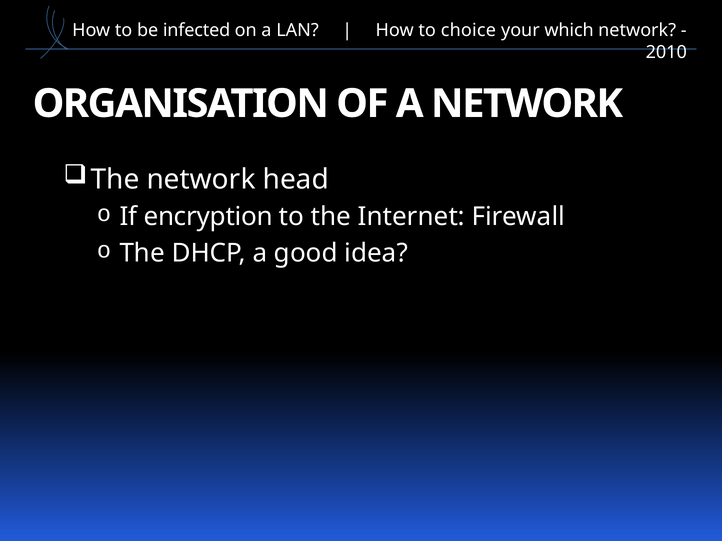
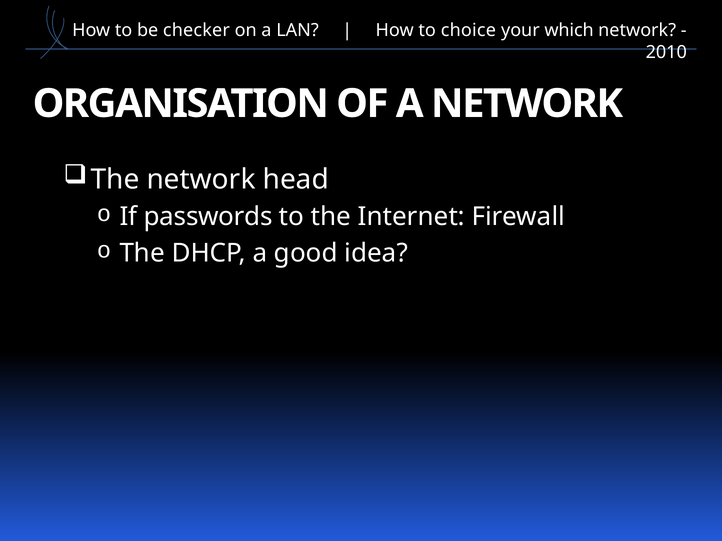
infected: infected -> checker
encryption: encryption -> passwords
